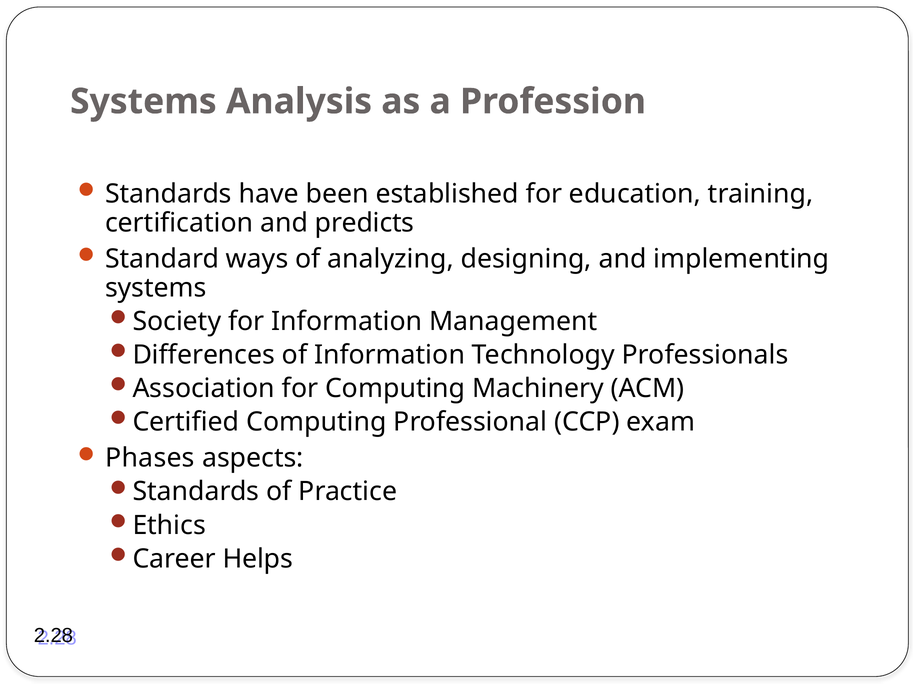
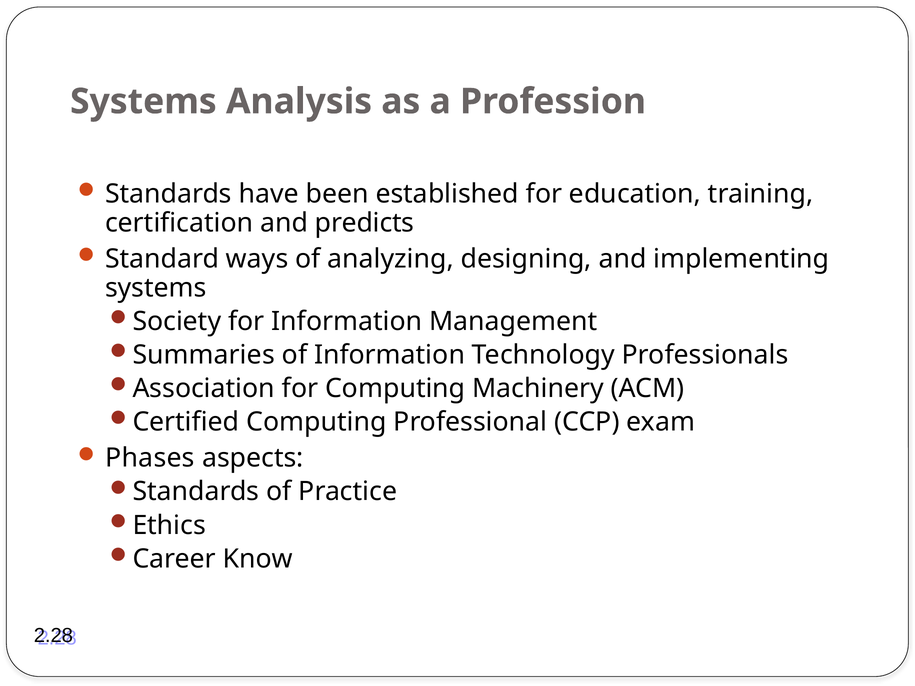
Differences: Differences -> Summaries
Helps: Helps -> Know
